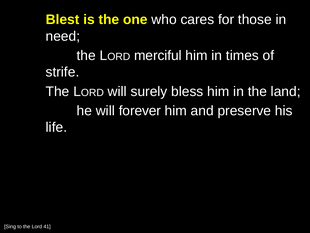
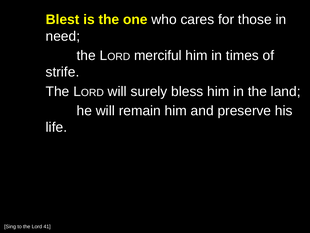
forever: forever -> remain
